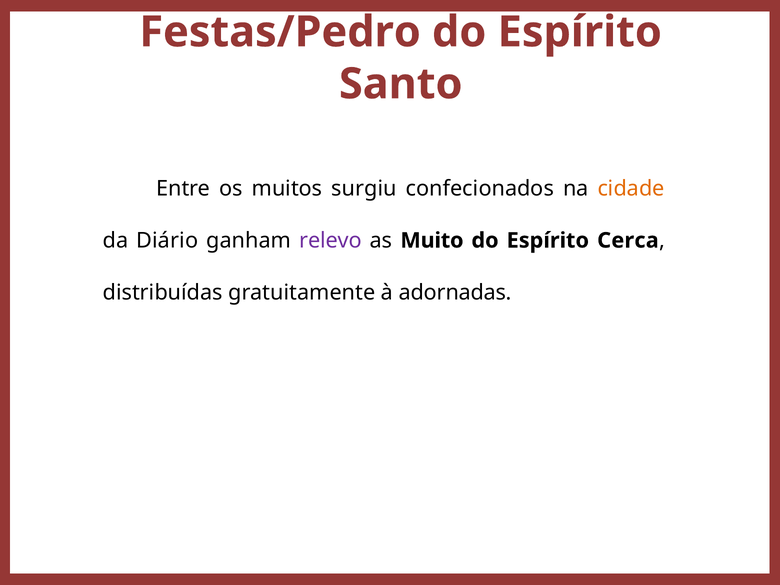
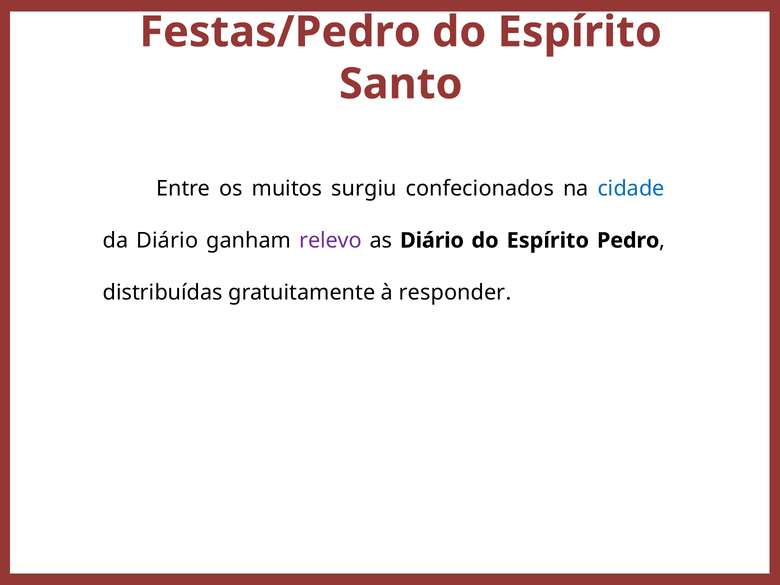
cidade colour: orange -> blue
as Muito: Muito -> Diário
Cerca: Cerca -> Pedro
adornadas: adornadas -> responder
